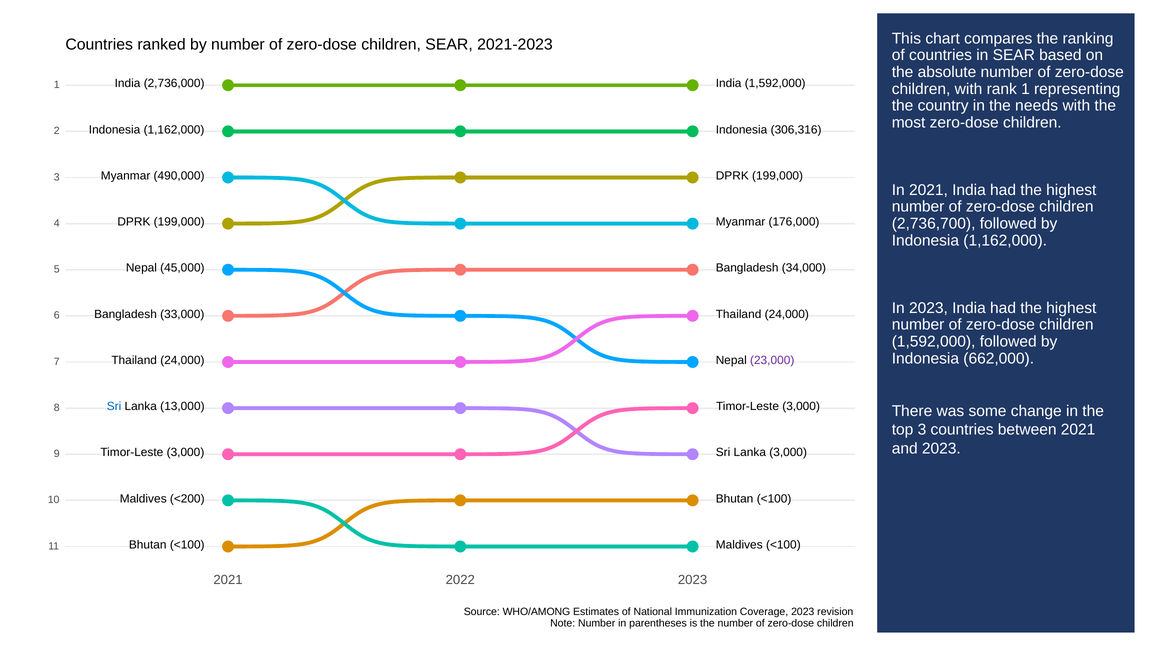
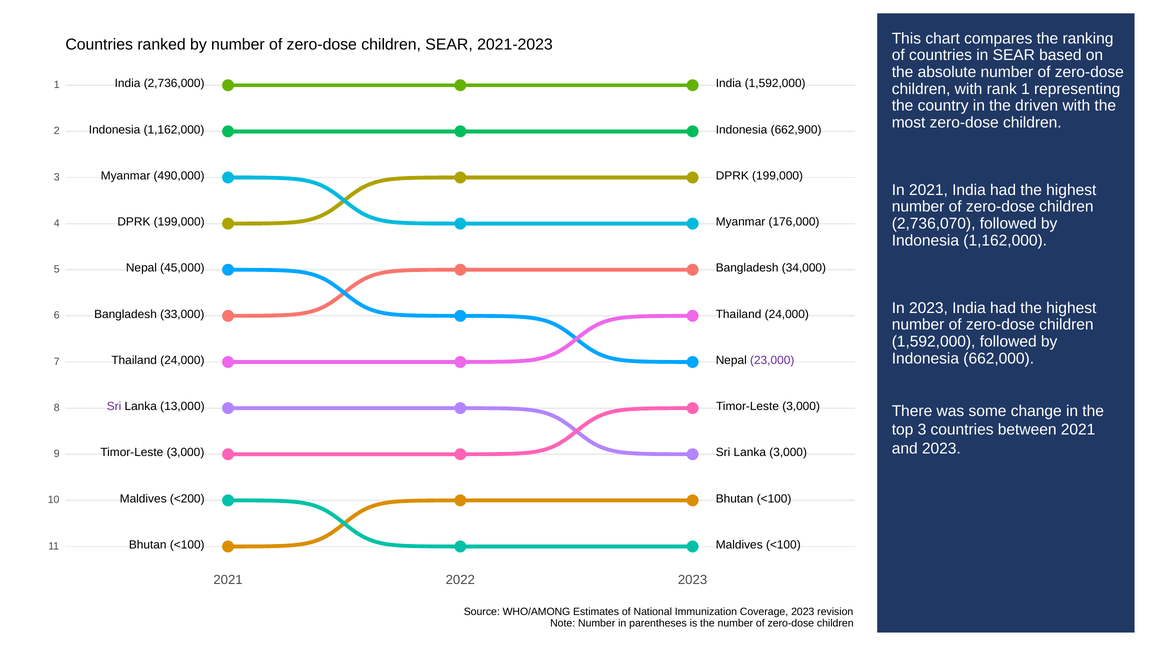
needs: needs -> driven
306,316: 306,316 -> 662,900
2,736,700: 2,736,700 -> 2,736,070
Sri at (114, 407) colour: blue -> purple
